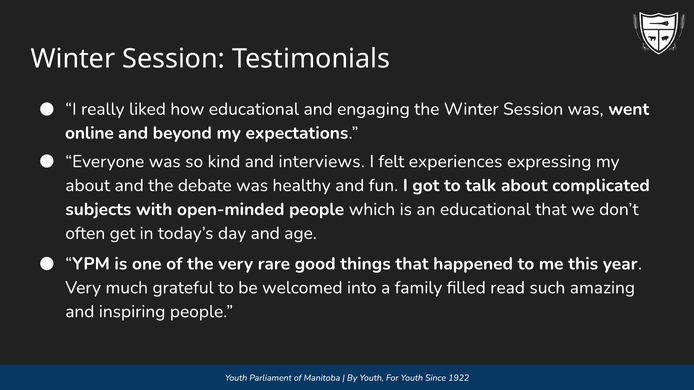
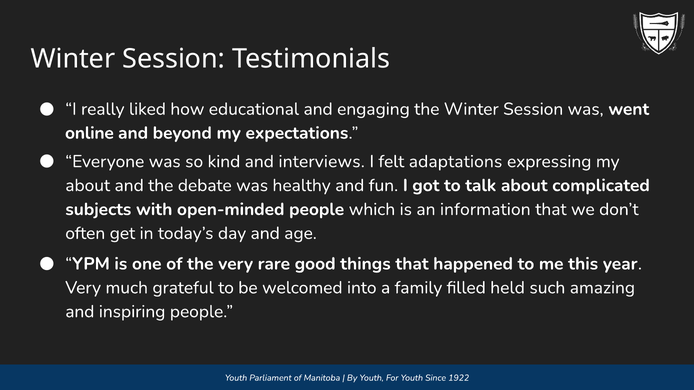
experiences: experiences -> adaptations
an educational: educational -> information
read: read -> held
